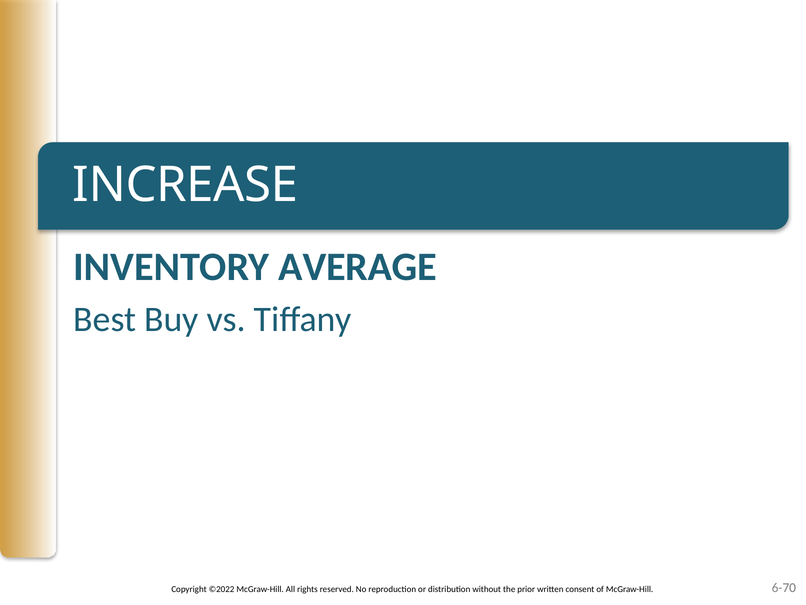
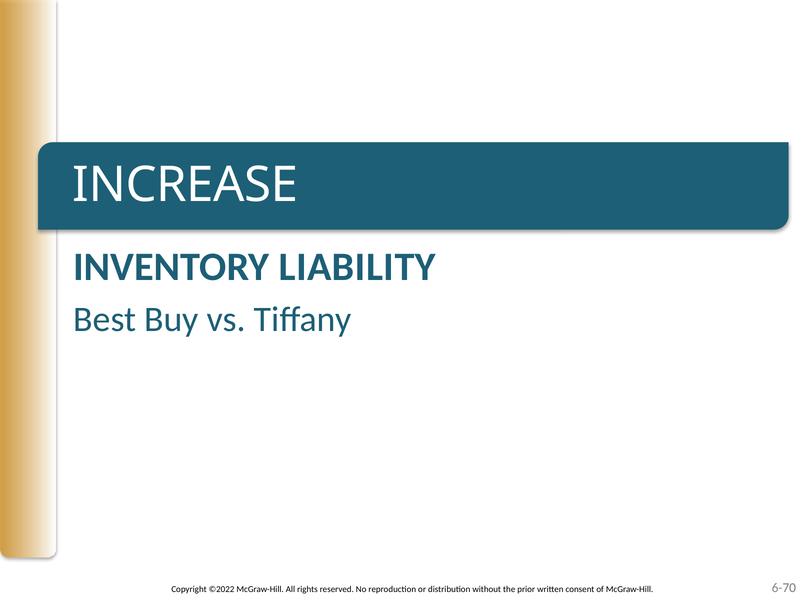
AVERAGE: AVERAGE -> LIABILITY
